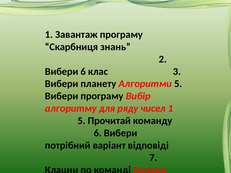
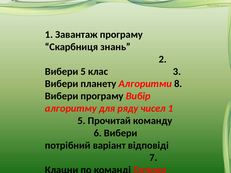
Вибери 6: 6 -> 5
Алгоритми 5: 5 -> 8
